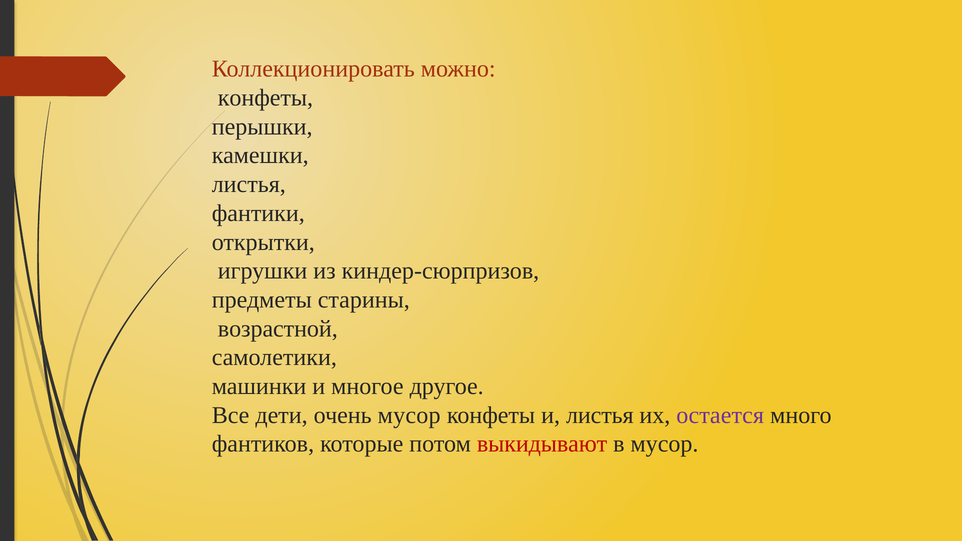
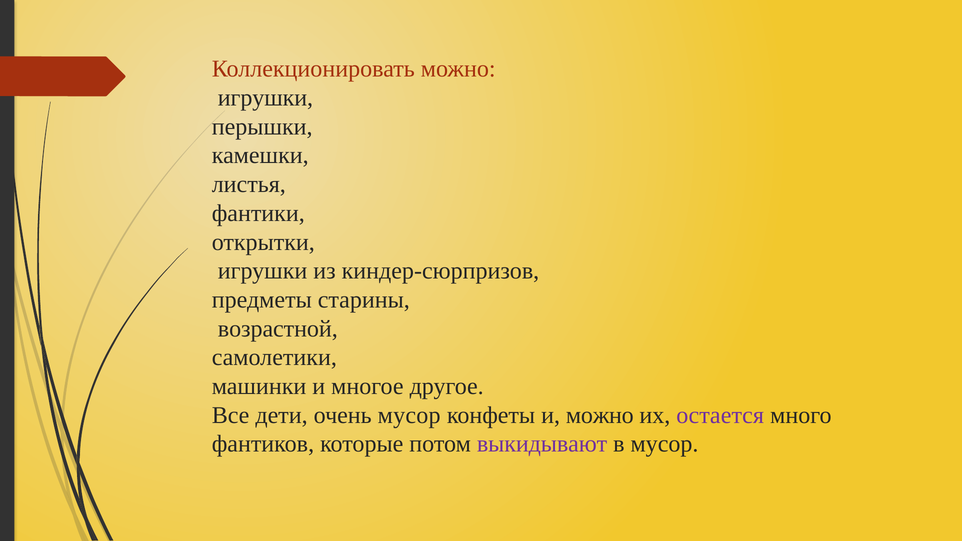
конфеты at (265, 98): конфеты -> игрушки
и листья: листья -> можно
выкидывают colour: red -> purple
